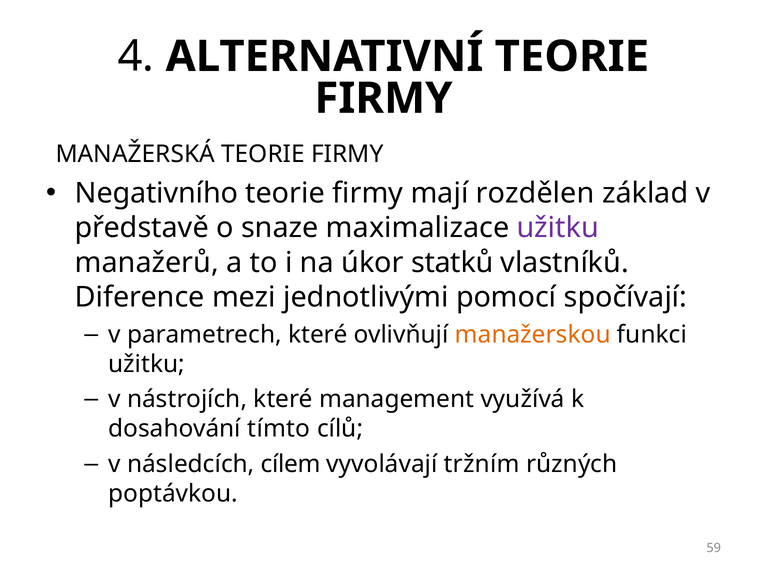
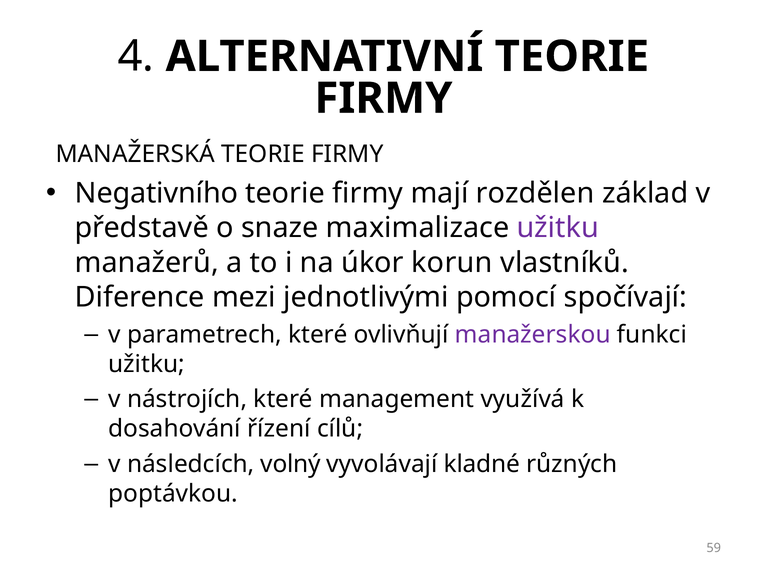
statků: statků -> korun
manažerskou colour: orange -> purple
tímto: tímto -> řízení
cílem: cílem -> volný
tržním: tržním -> kladné
